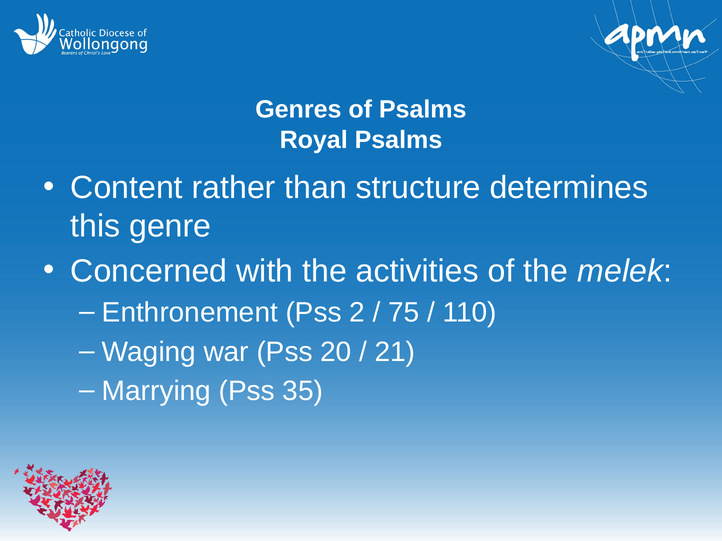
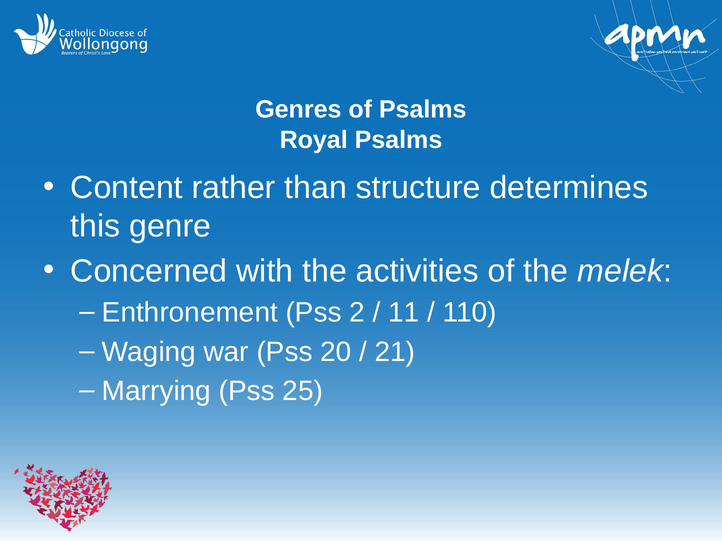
75: 75 -> 11
35: 35 -> 25
